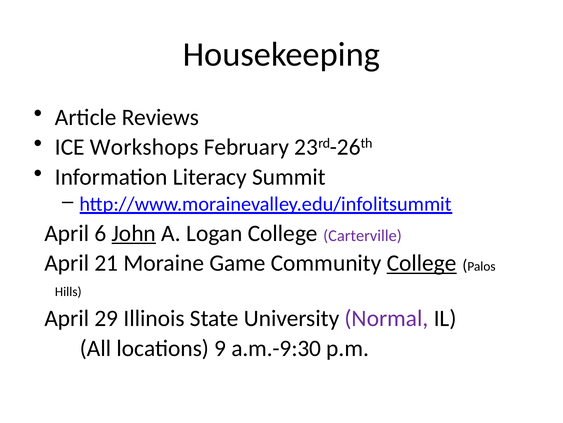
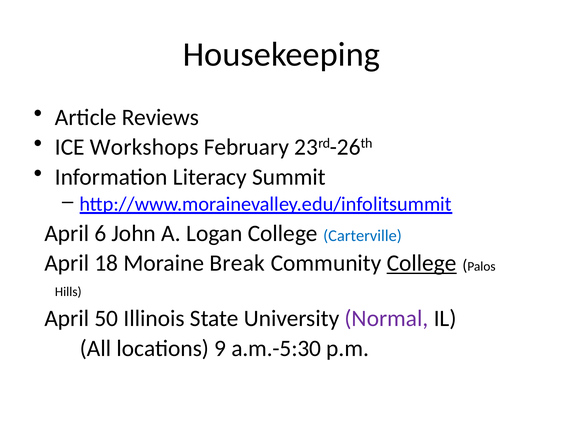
John underline: present -> none
Carterville colour: purple -> blue
21: 21 -> 18
Game: Game -> Break
29: 29 -> 50
a.m.-9:30: a.m.-9:30 -> a.m.-5:30
